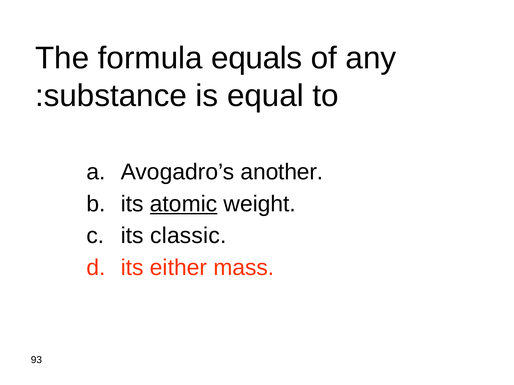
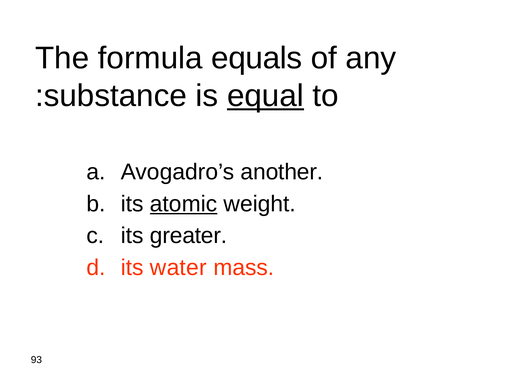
equal underline: none -> present
classic: classic -> greater
either: either -> water
